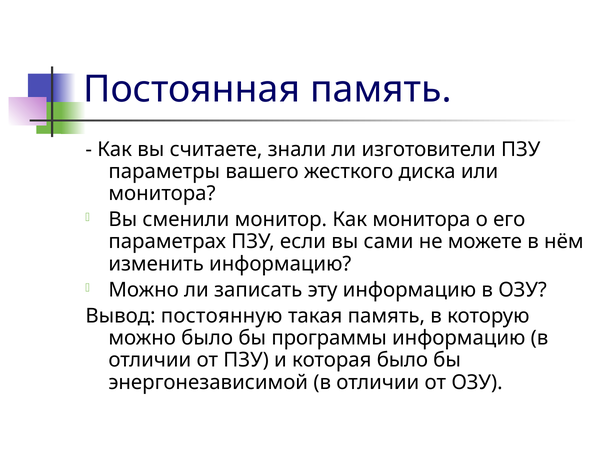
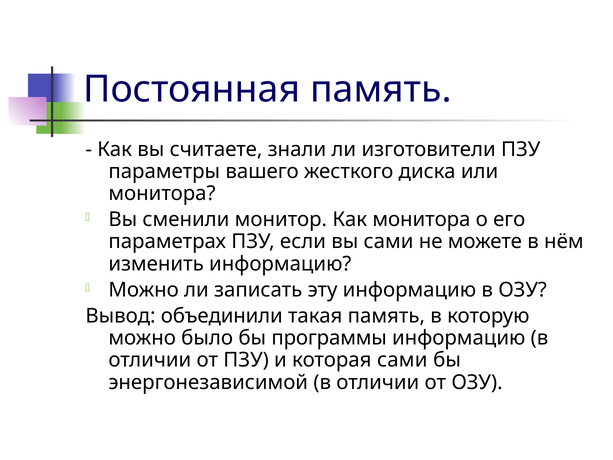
постоянную: постоянную -> объединили
которая было: было -> сами
